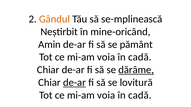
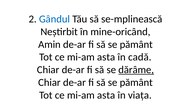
Gândul colour: orange -> blue
voia at (106, 57): voia -> asta
de-ar at (74, 83) underline: present -> none
lovitură at (136, 83): lovitură -> pământ
voia at (106, 96): voia -> asta
cadă at (140, 96): cadă -> viața
